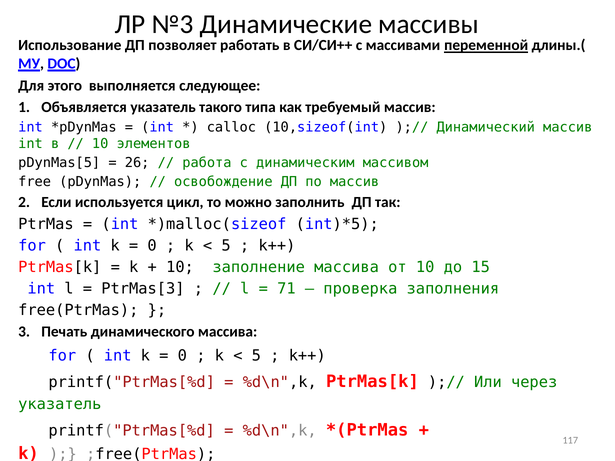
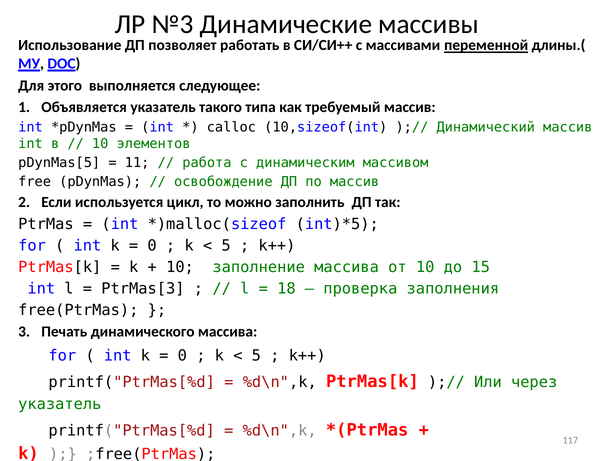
26: 26 -> 11
71: 71 -> 18
